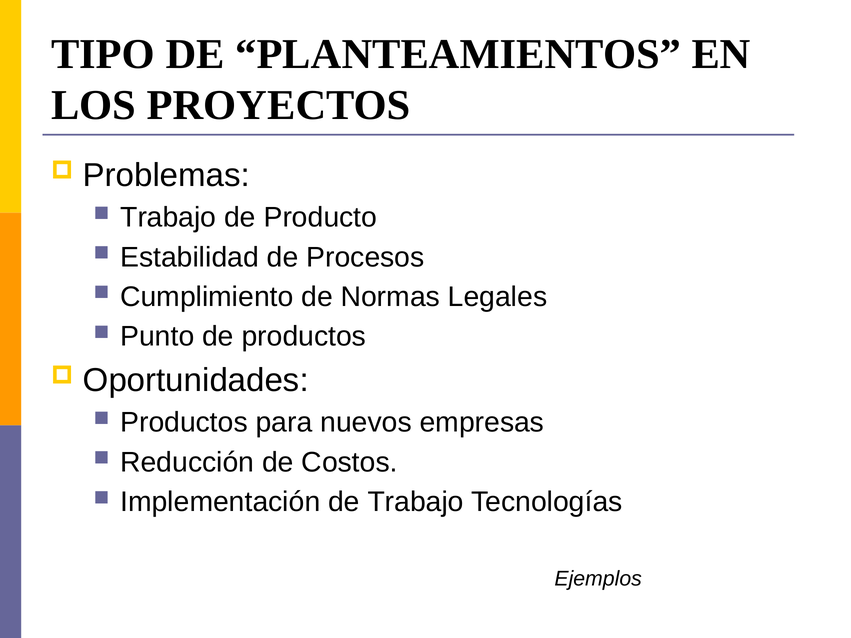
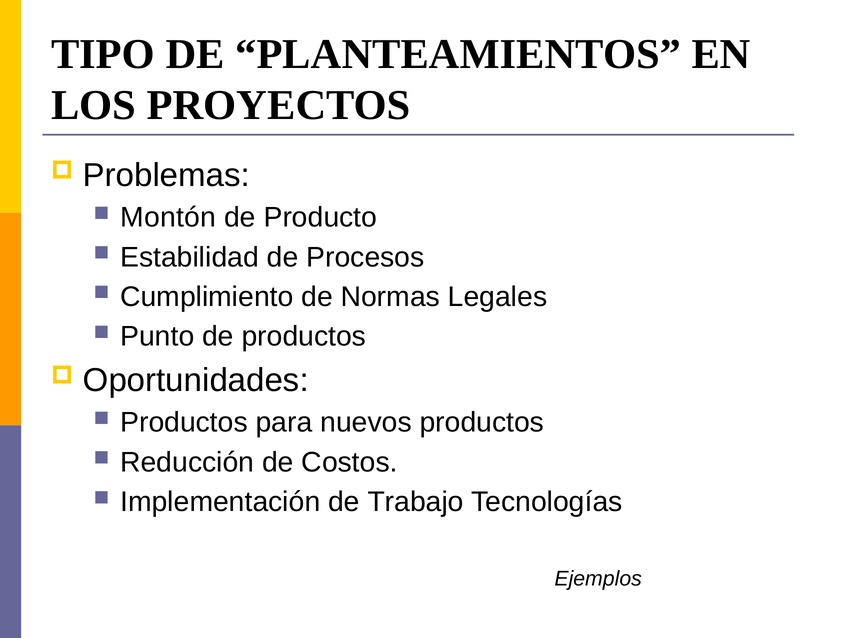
Trabajo at (168, 218): Trabajo -> Montón
nuevos empresas: empresas -> productos
